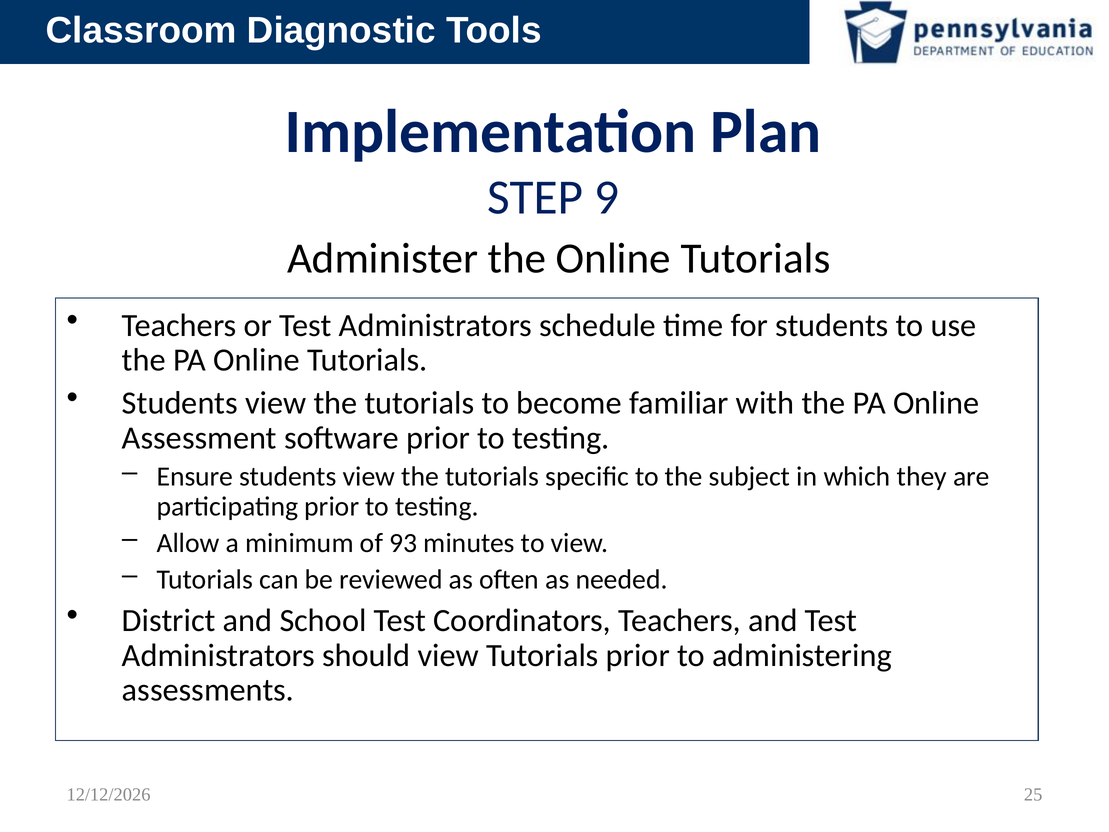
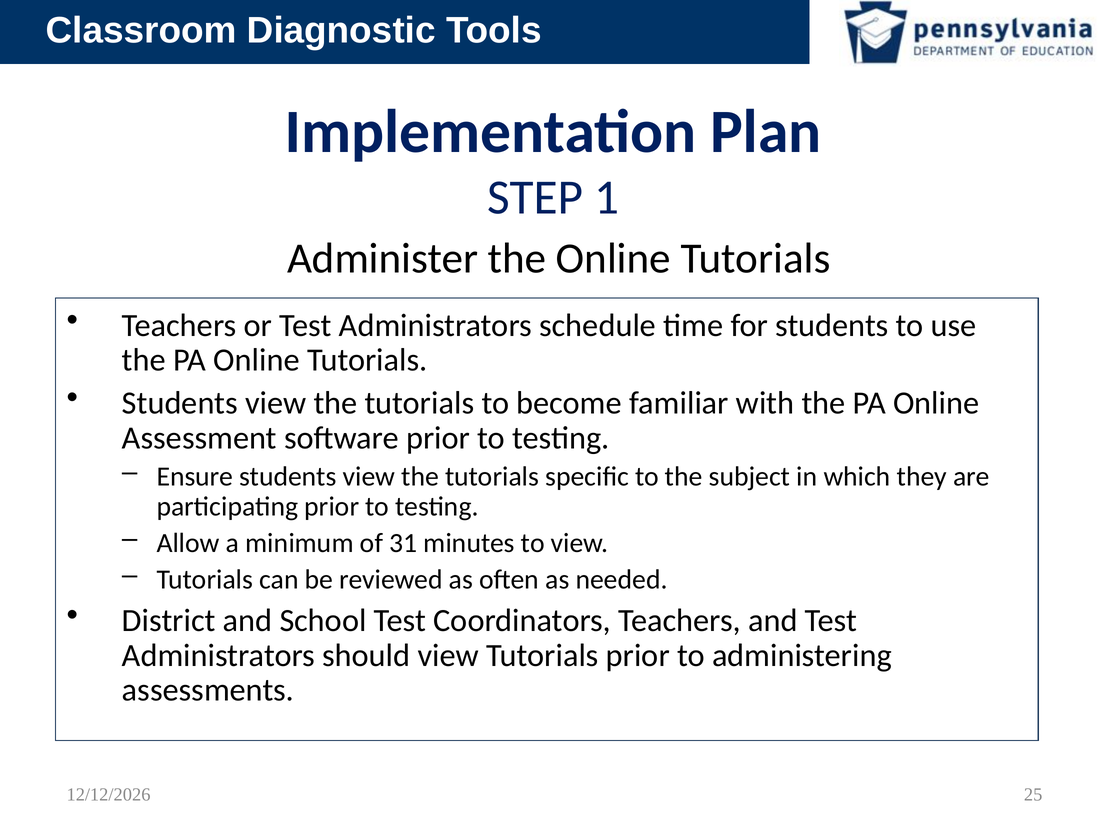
9: 9 -> 1
93: 93 -> 31
